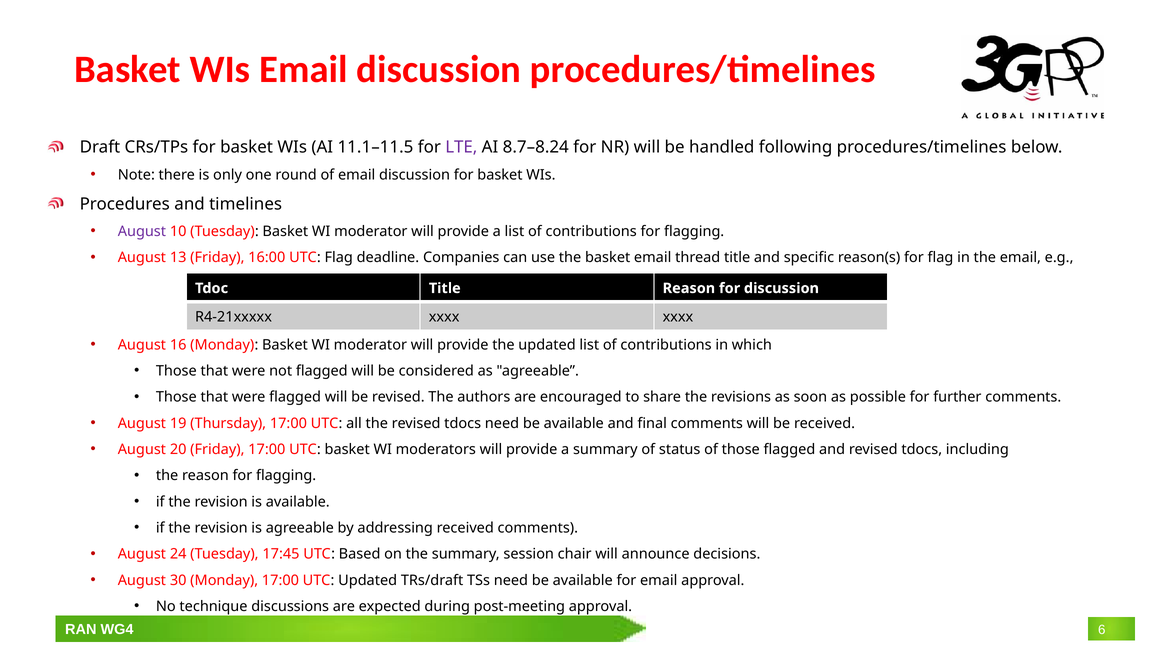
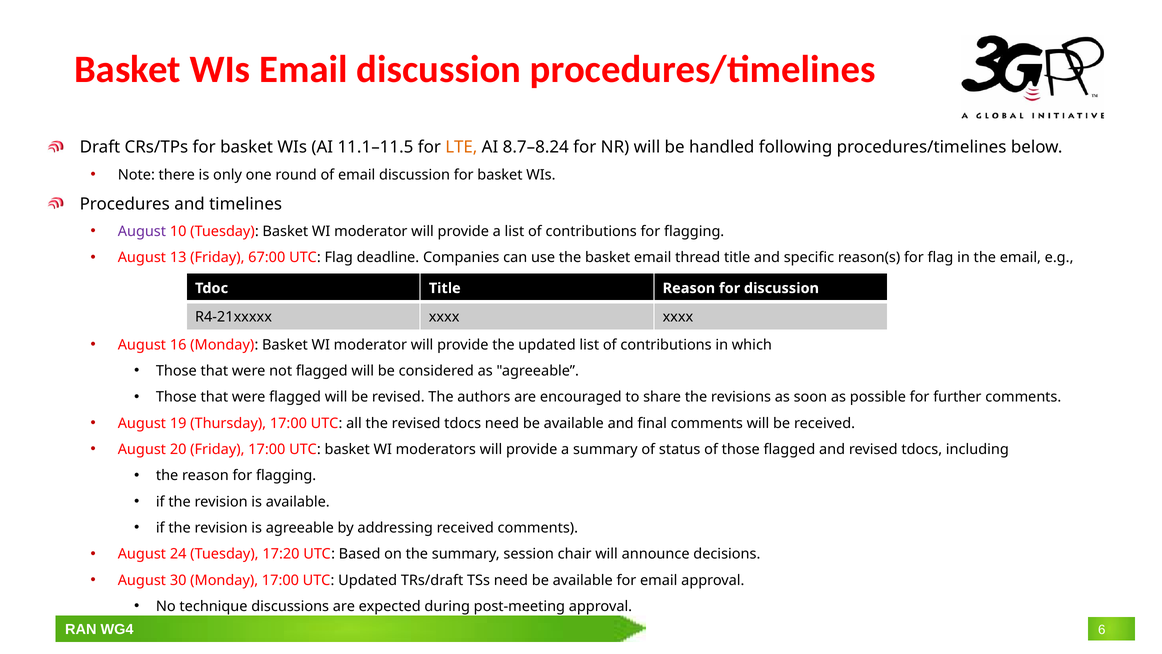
LTE colour: purple -> orange
16:00: 16:00 -> 67:00
17:45: 17:45 -> 17:20
